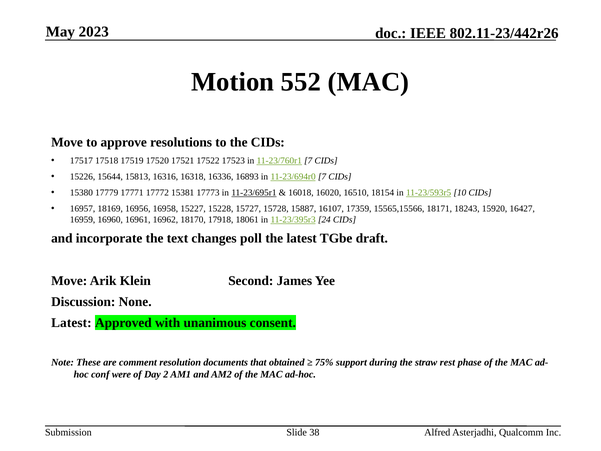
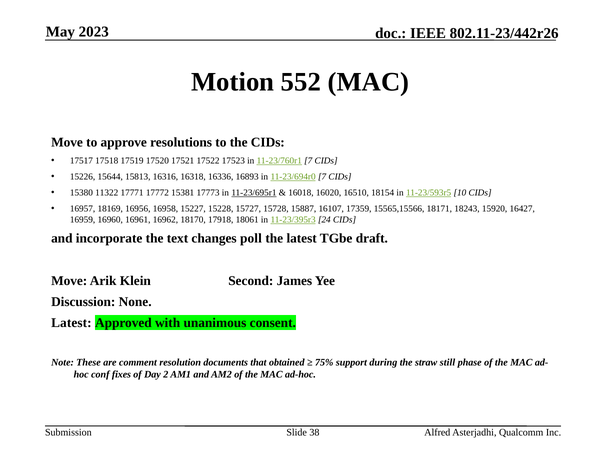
17779: 17779 -> 11322
rest: rest -> still
were: were -> fixes
